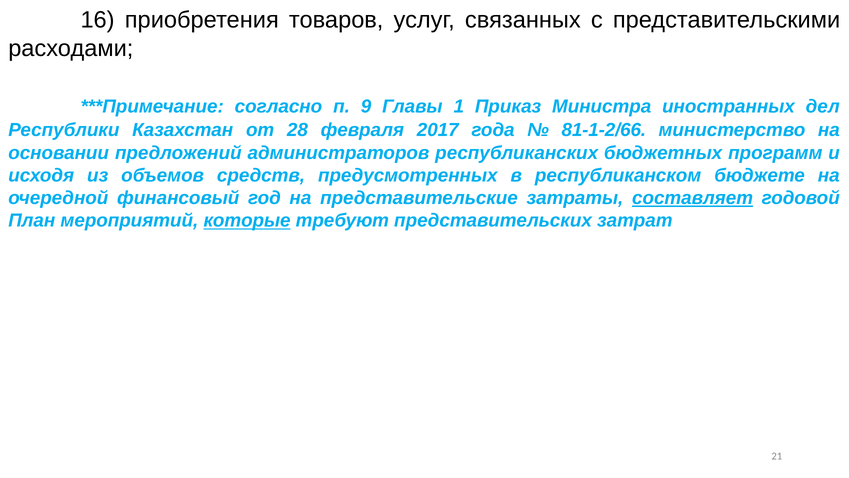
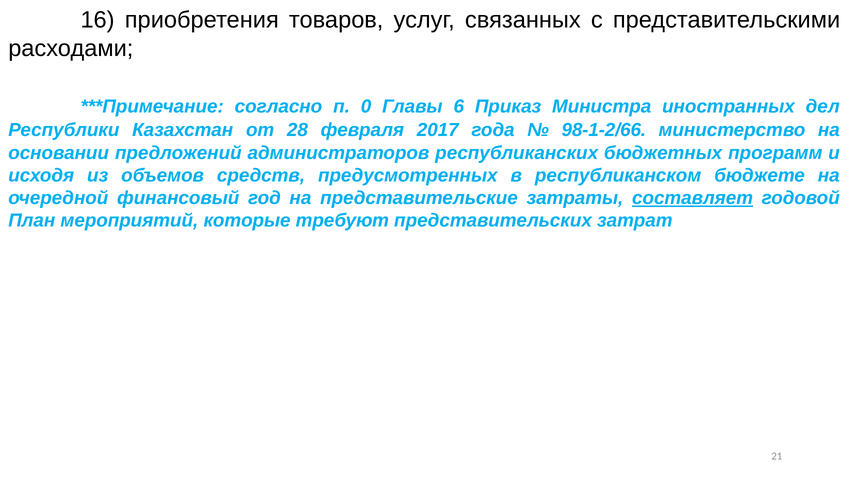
9: 9 -> 0
1: 1 -> 6
81-1-2/66: 81-1-2/66 -> 98-1-2/66
которые underline: present -> none
